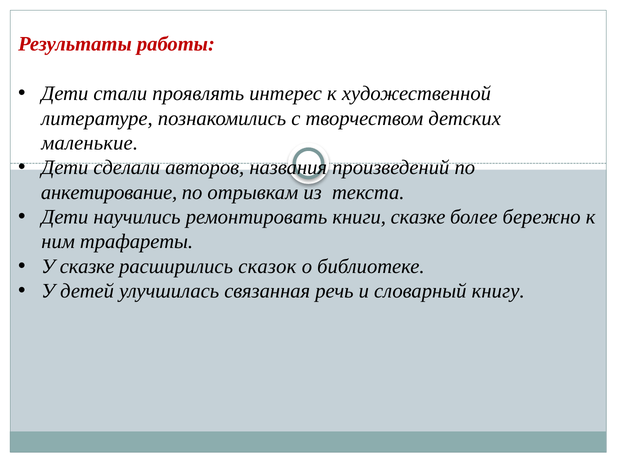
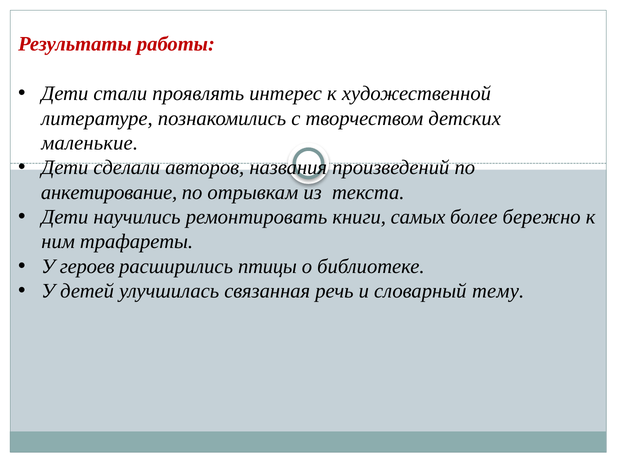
книги сказке: сказке -> самых
У сказке: сказке -> героев
сказок: сказок -> птицы
книгу: книгу -> тему
